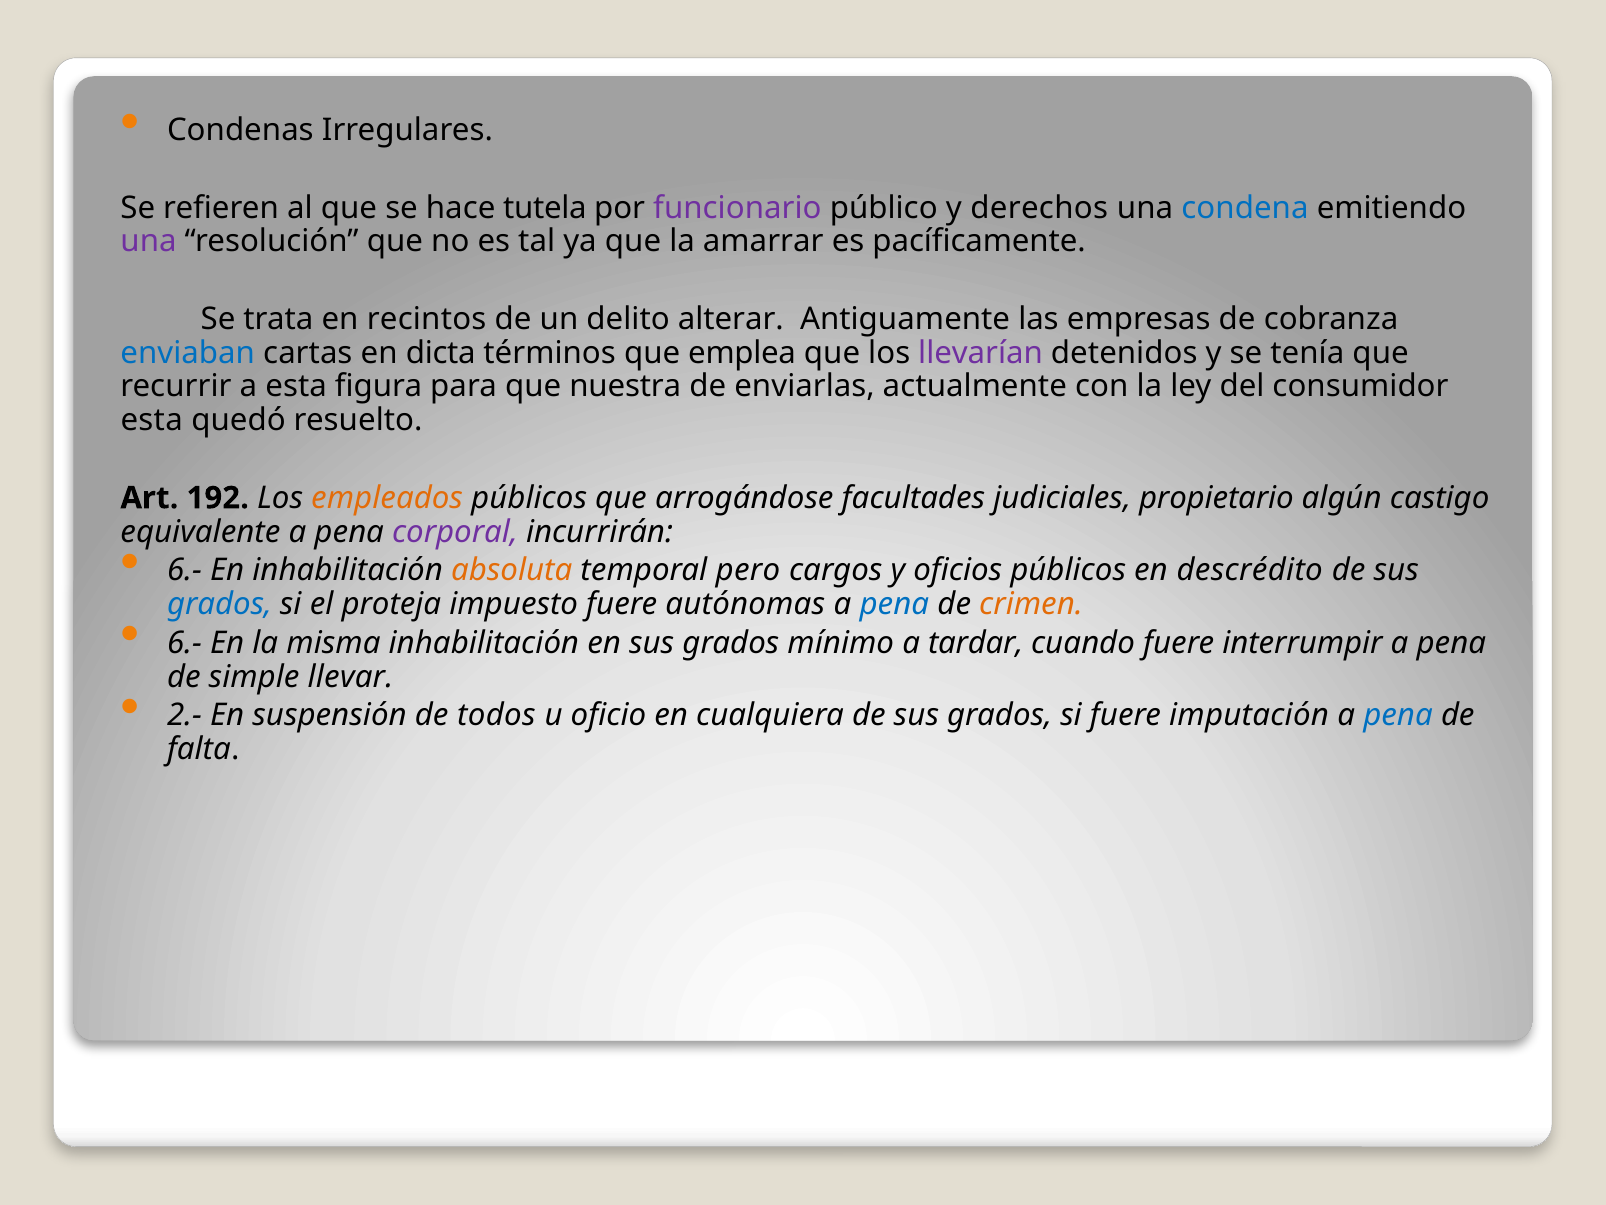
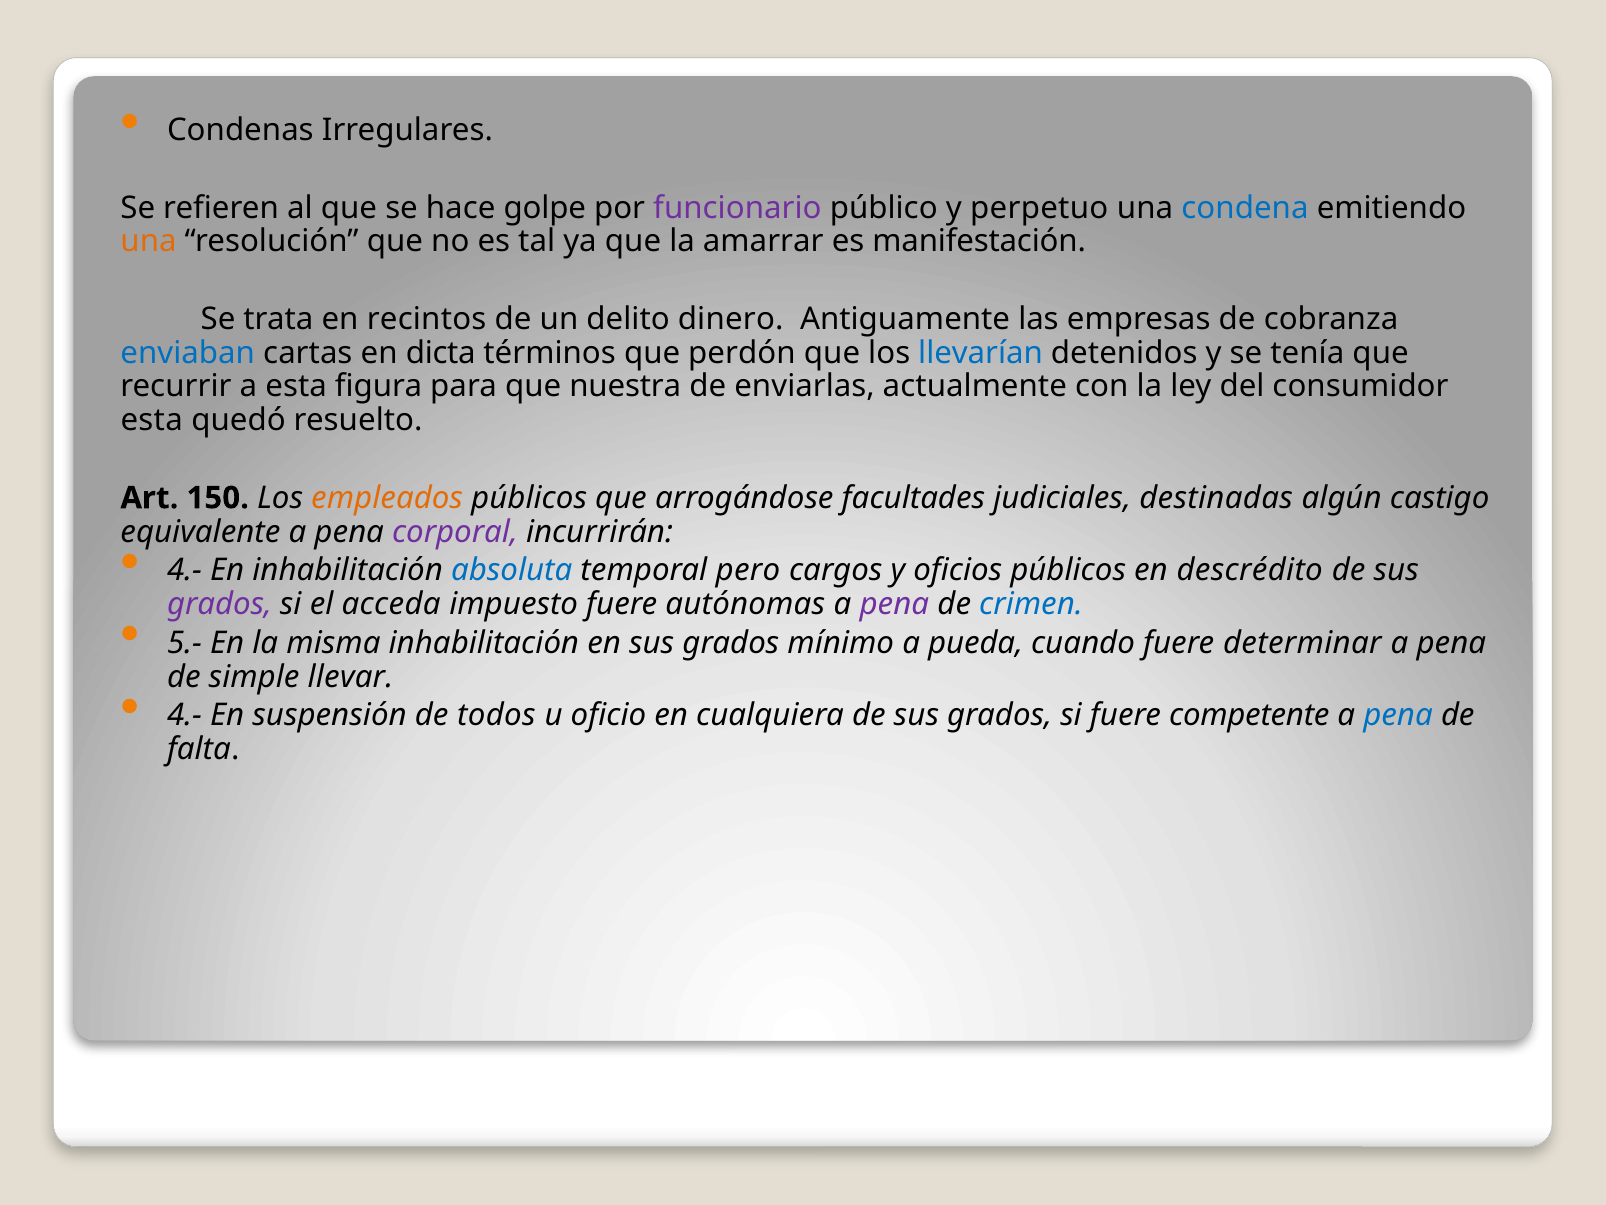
tutela: tutela -> golpe
derechos: derechos -> perpetuo
una at (149, 241) colour: purple -> orange
pacíficamente: pacíficamente -> manifestación
alterar: alterar -> dinero
emplea: emplea -> perdón
llevarían colour: purple -> blue
192: 192 -> 150
propietario: propietario -> destinadas
6.- at (185, 570): 6.- -> 4.-
absoluta colour: orange -> blue
grados at (219, 604) colour: blue -> purple
proteja: proteja -> acceda
pena at (894, 604) colour: blue -> purple
crimen colour: orange -> blue
6.- at (185, 643): 6.- -> 5.-
tardar: tardar -> pueda
interrumpir: interrumpir -> determinar
2.- at (185, 715): 2.- -> 4.-
imputación: imputación -> competente
